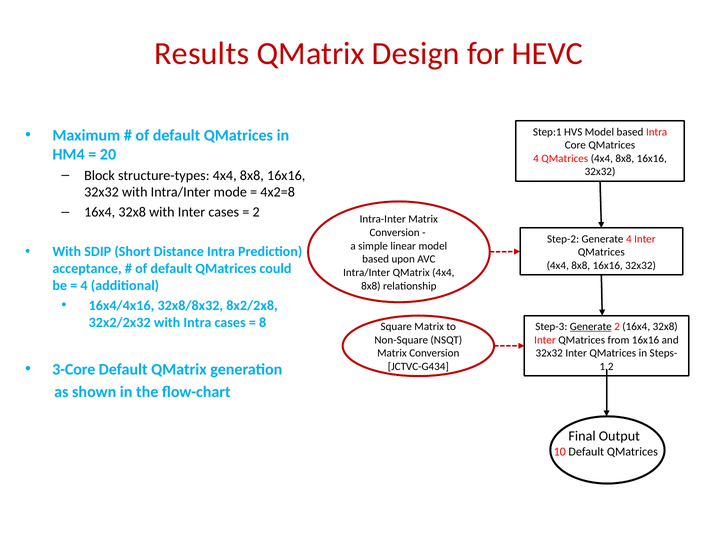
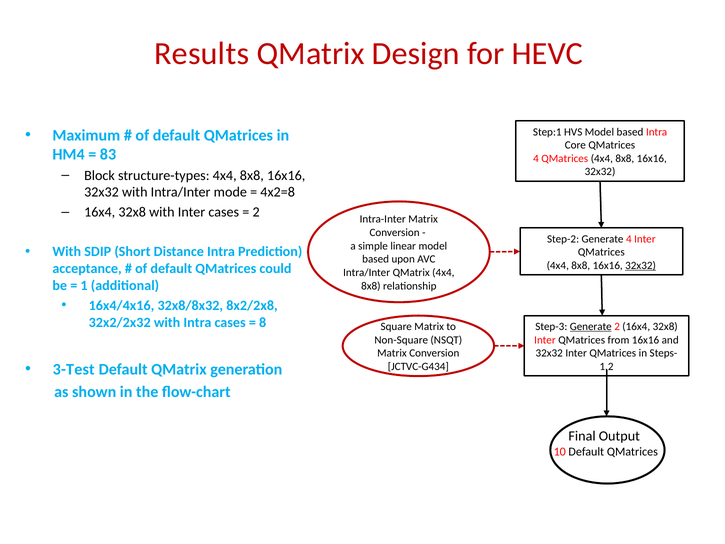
20: 20 -> 83
32x32 at (641, 265) underline: none -> present
4 at (84, 285): 4 -> 1
3-Core: 3-Core -> 3-Test
